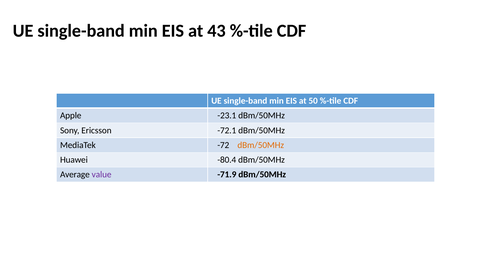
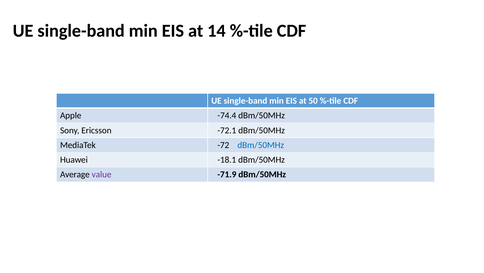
43: 43 -> 14
-23.1: -23.1 -> -74.4
dBm/50MHz at (261, 145) colour: orange -> blue
-80.4: -80.4 -> -18.1
